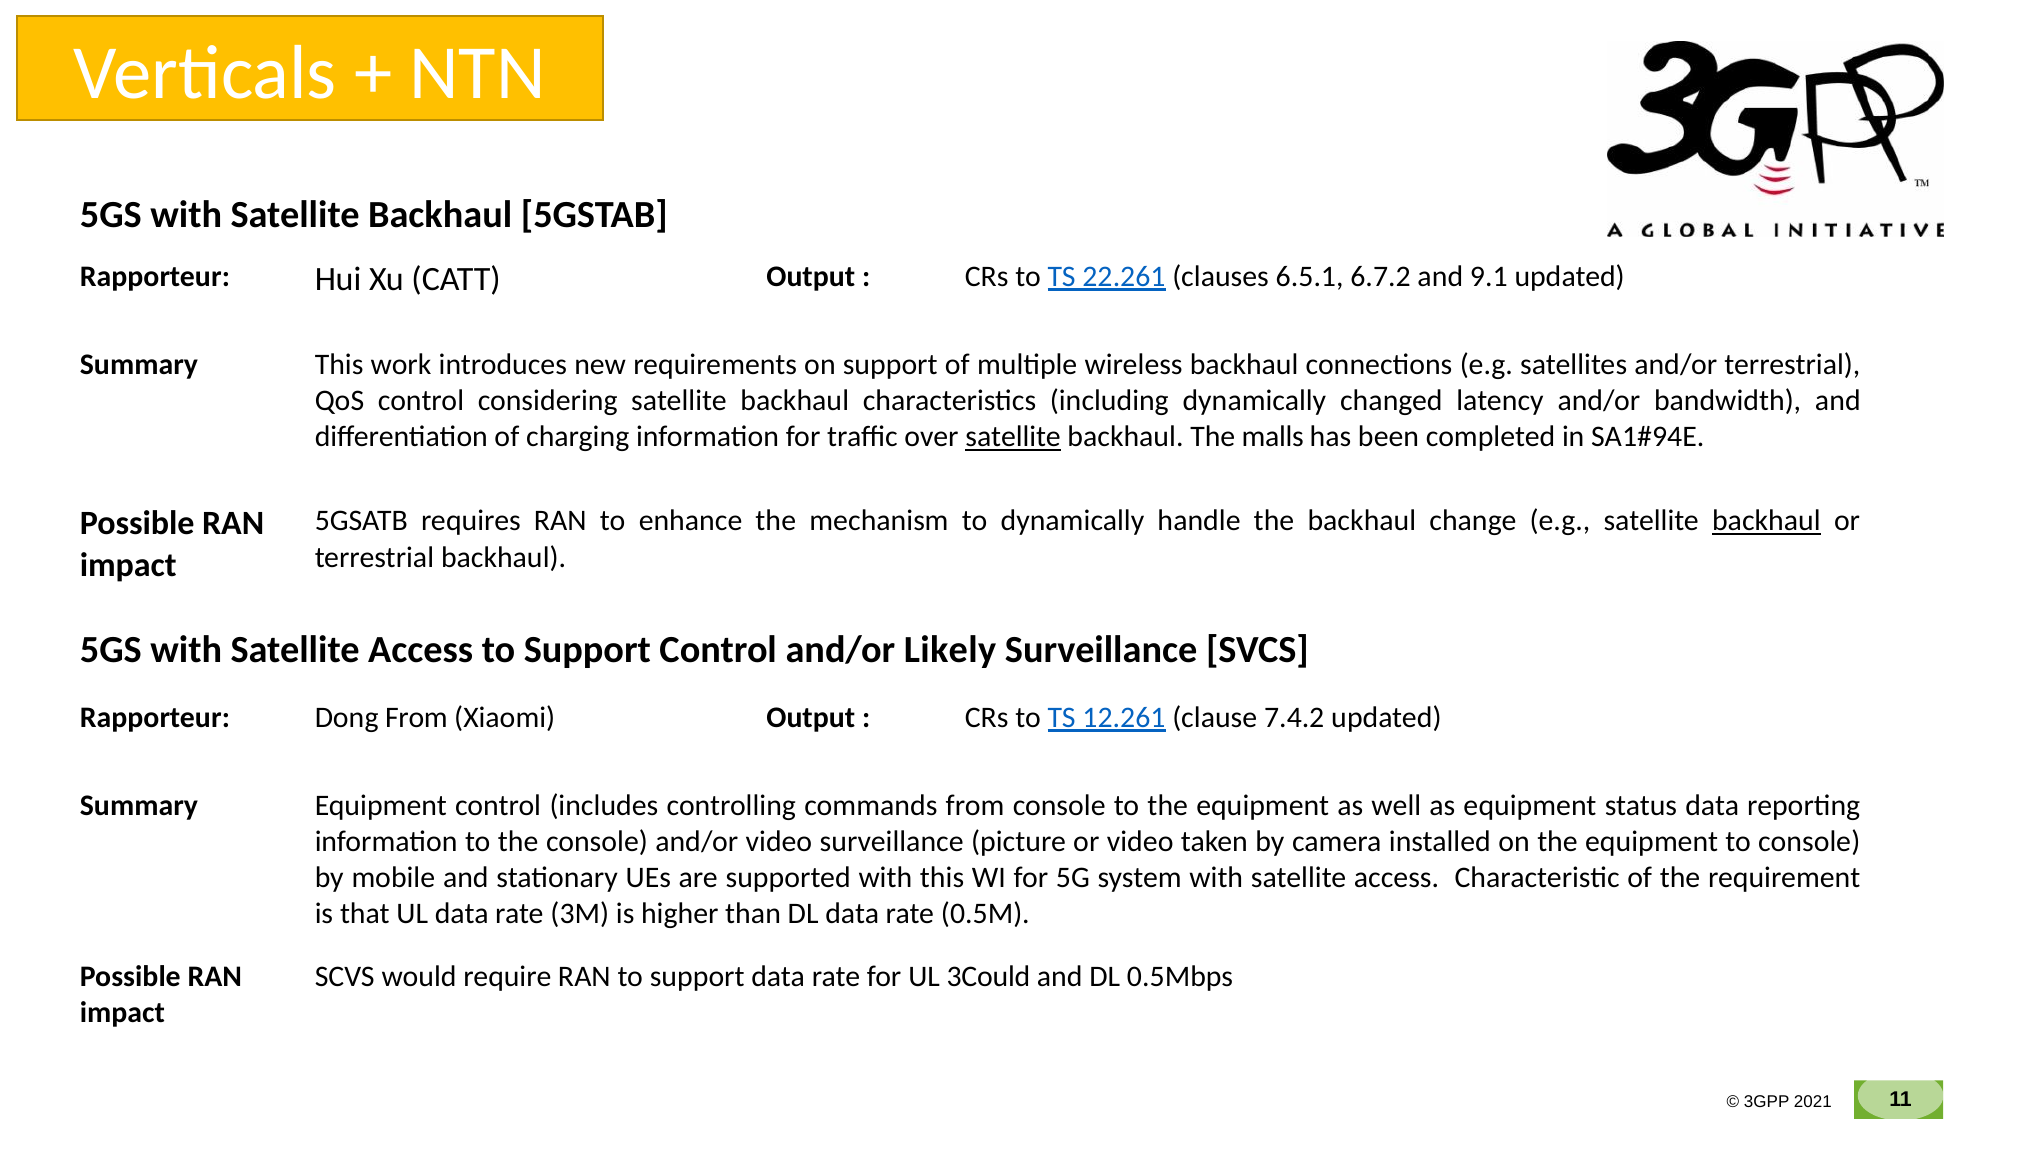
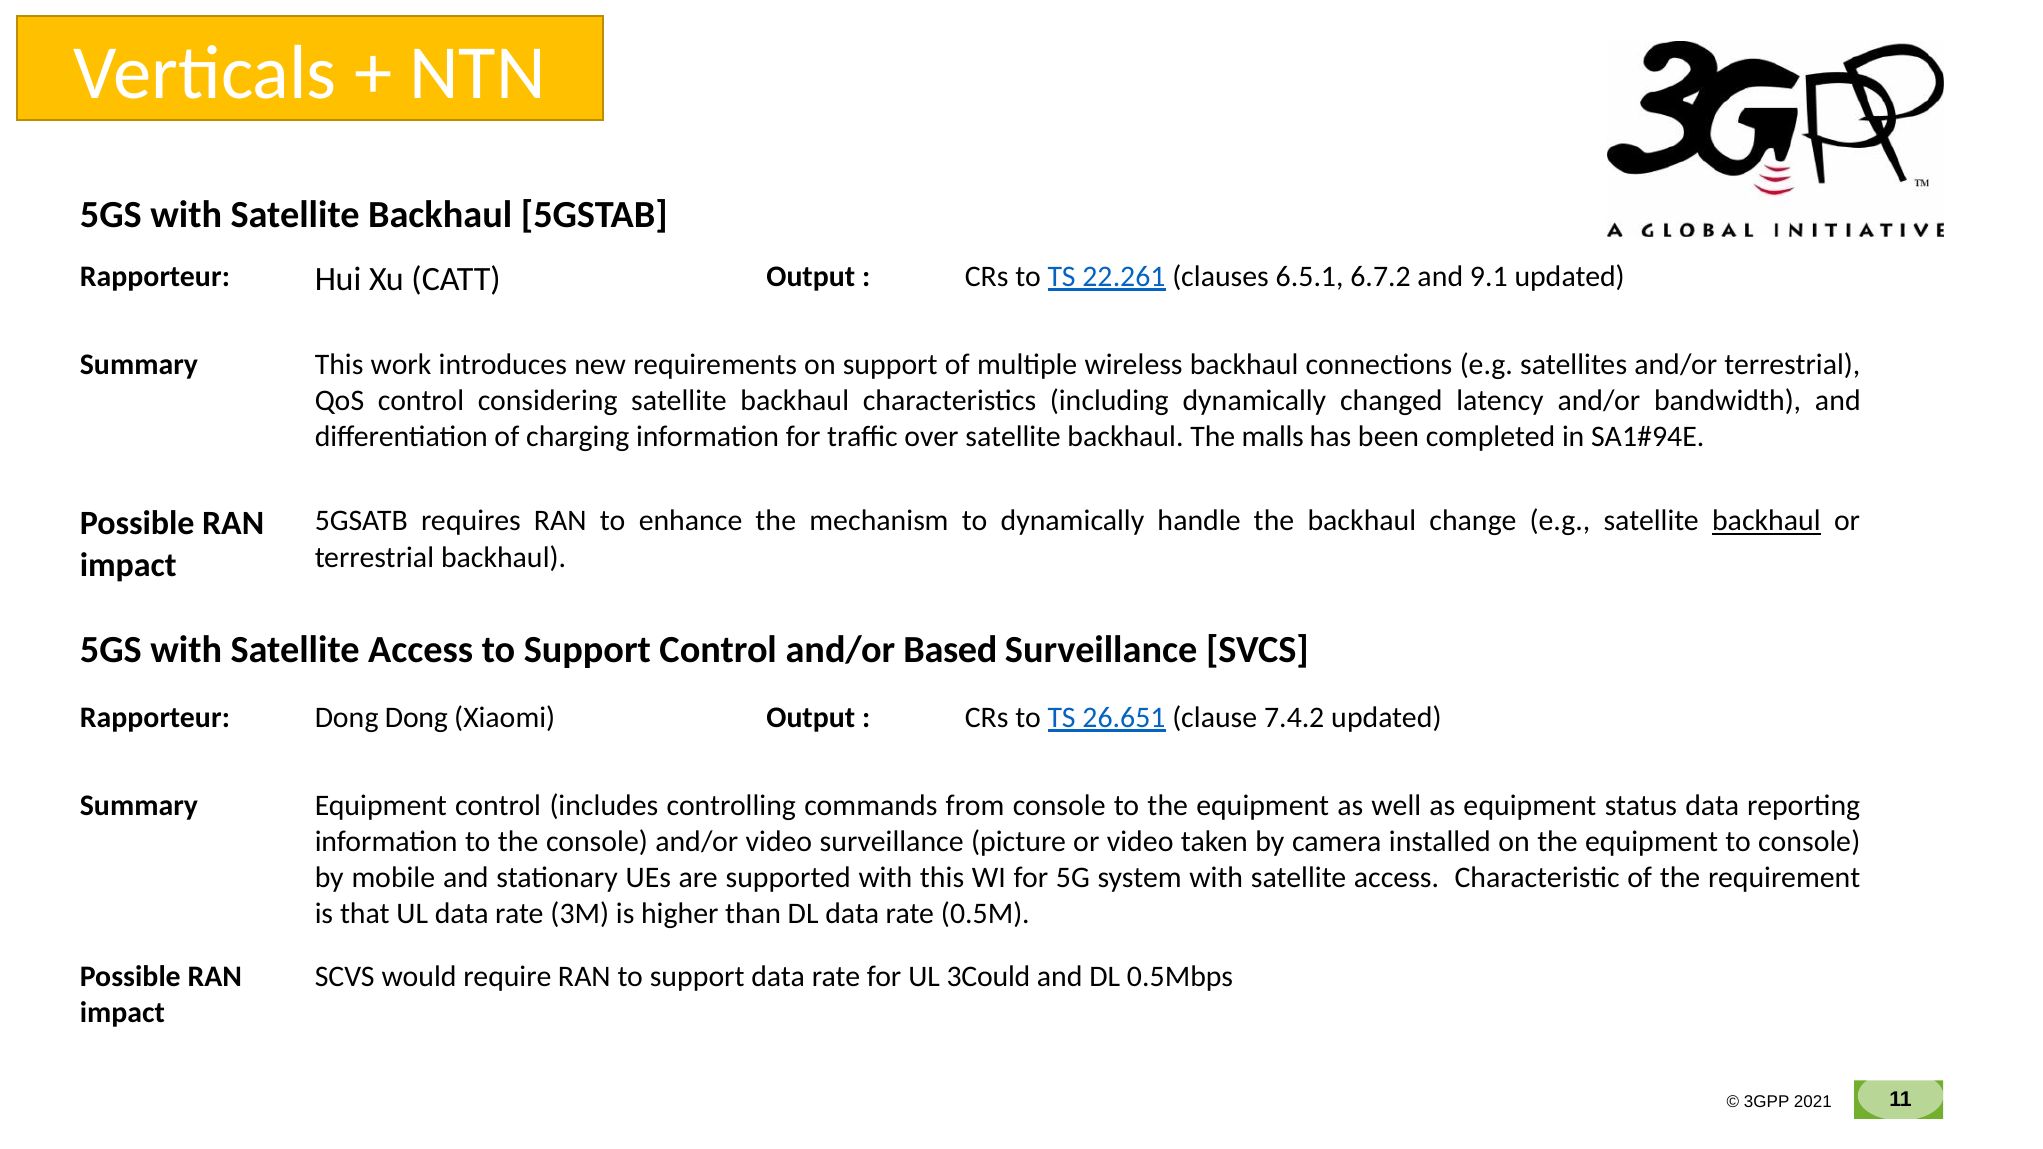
satellite at (1013, 437) underline: present -> none
Likely: Likely -> Based
Dong From: From -> Dong
12.261: 12.261 -> 26.651
